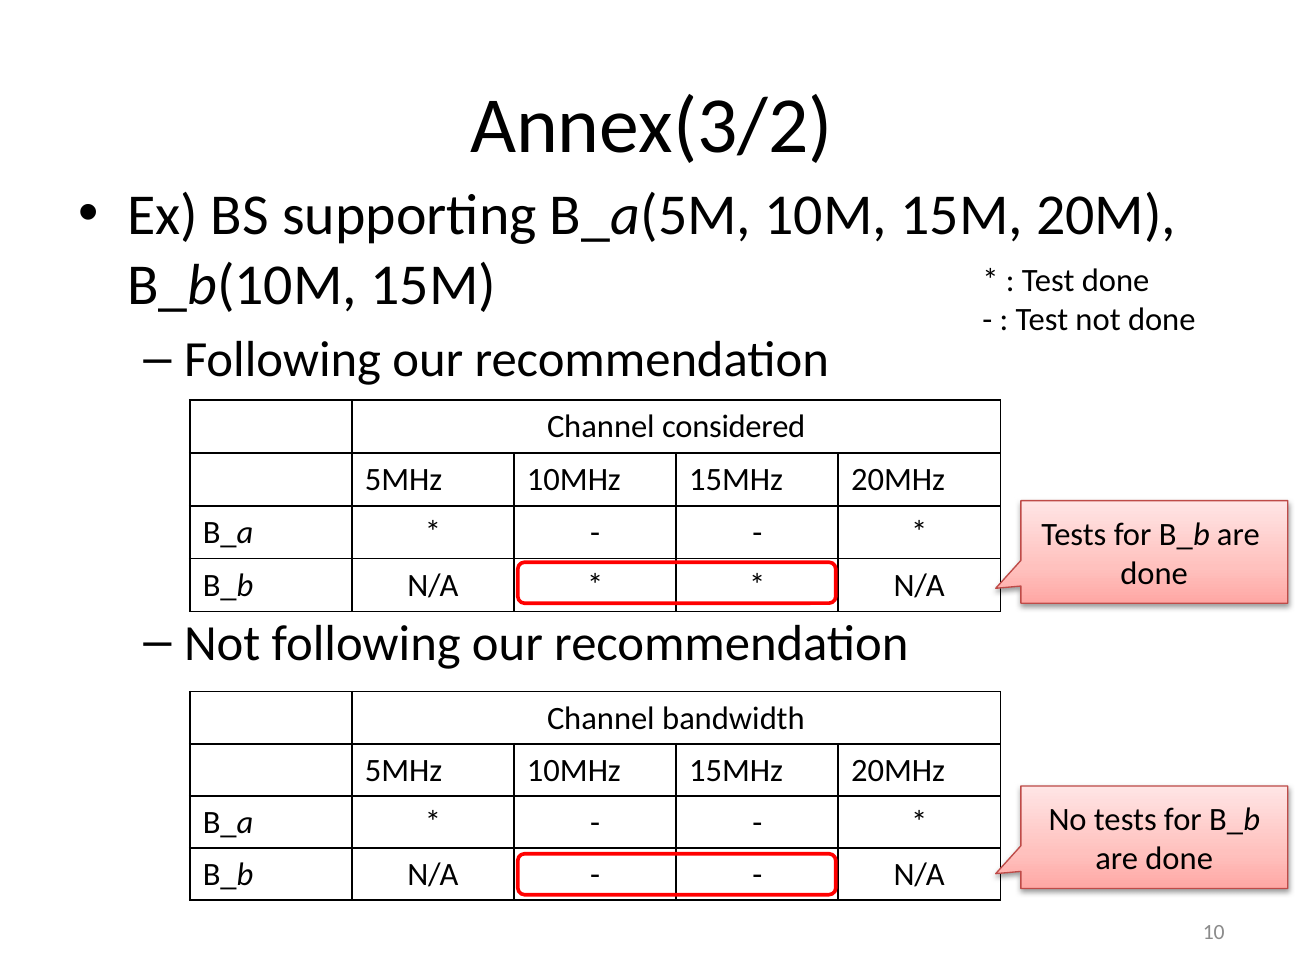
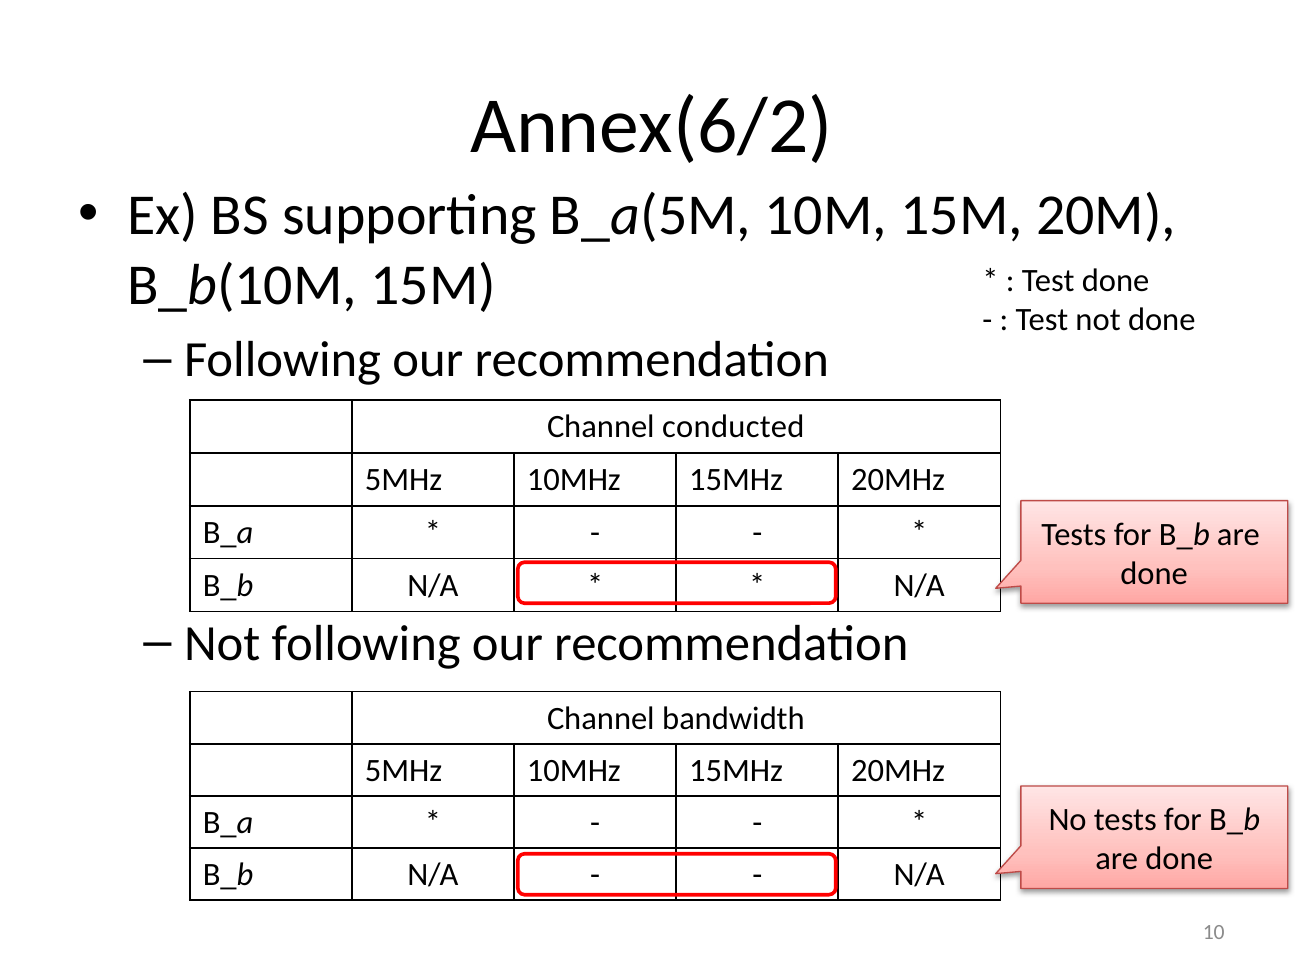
Annex(3/2: Annex(3/2 -> Annex(6/2
considered: considered -> conducted
